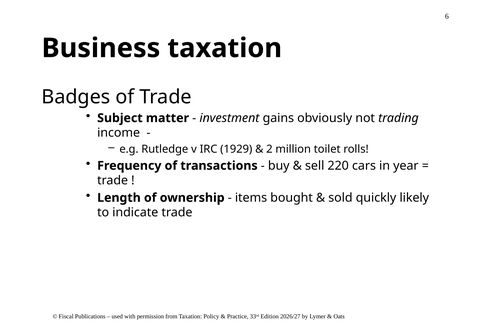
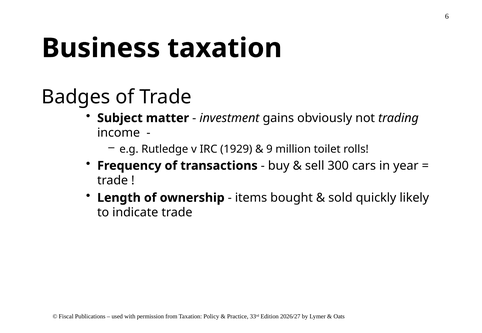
2: 2 -> 9
220: 220 -> 300
